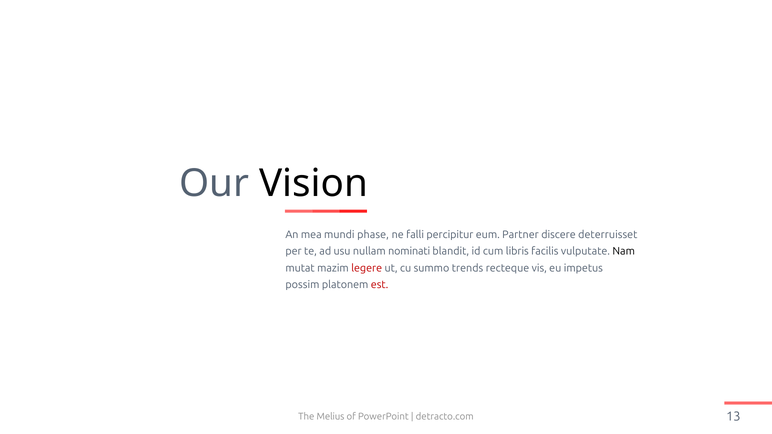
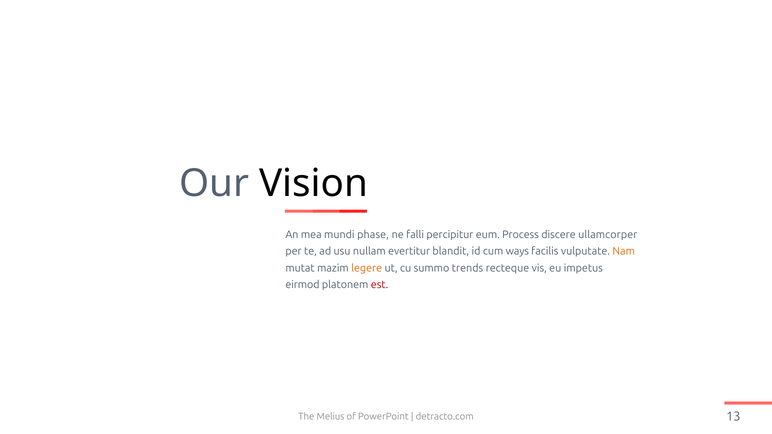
Partner: Partner -> Process
deterruisset: deterruisset -> ullamcorper
nominati: nominati -> evertitur
libris: libris -> ways
Nam colour: black -> orange
legere colour: red -> orange
possim: possim -> eirmod
